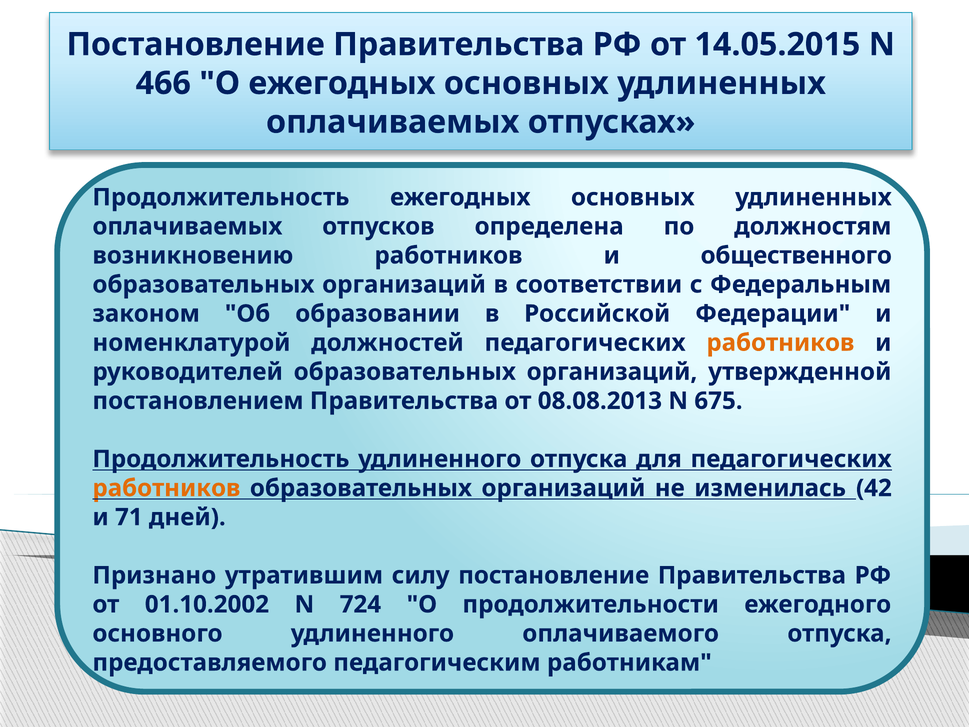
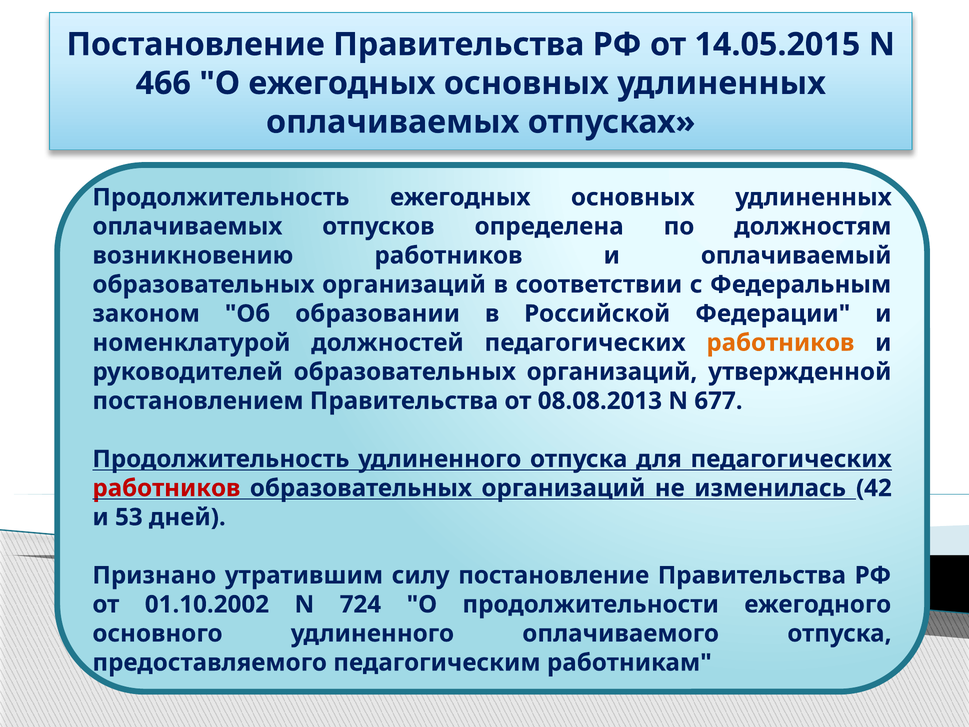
общественного: общественного -> оплачиваемый
675: 675 -> 677
работников at (166, 488) colour: orange -> red
71: 71 -> 53
